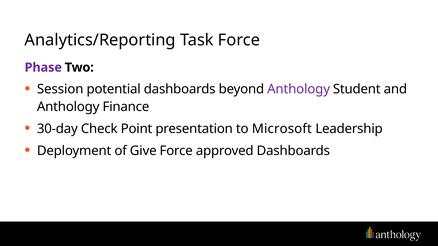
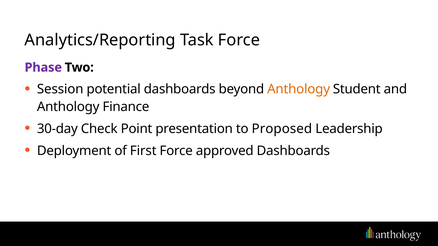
Anthology at (299, 89) colour: purple -> orange
Microsoft: Microsoft -> Proposed
Give: Give -> First
